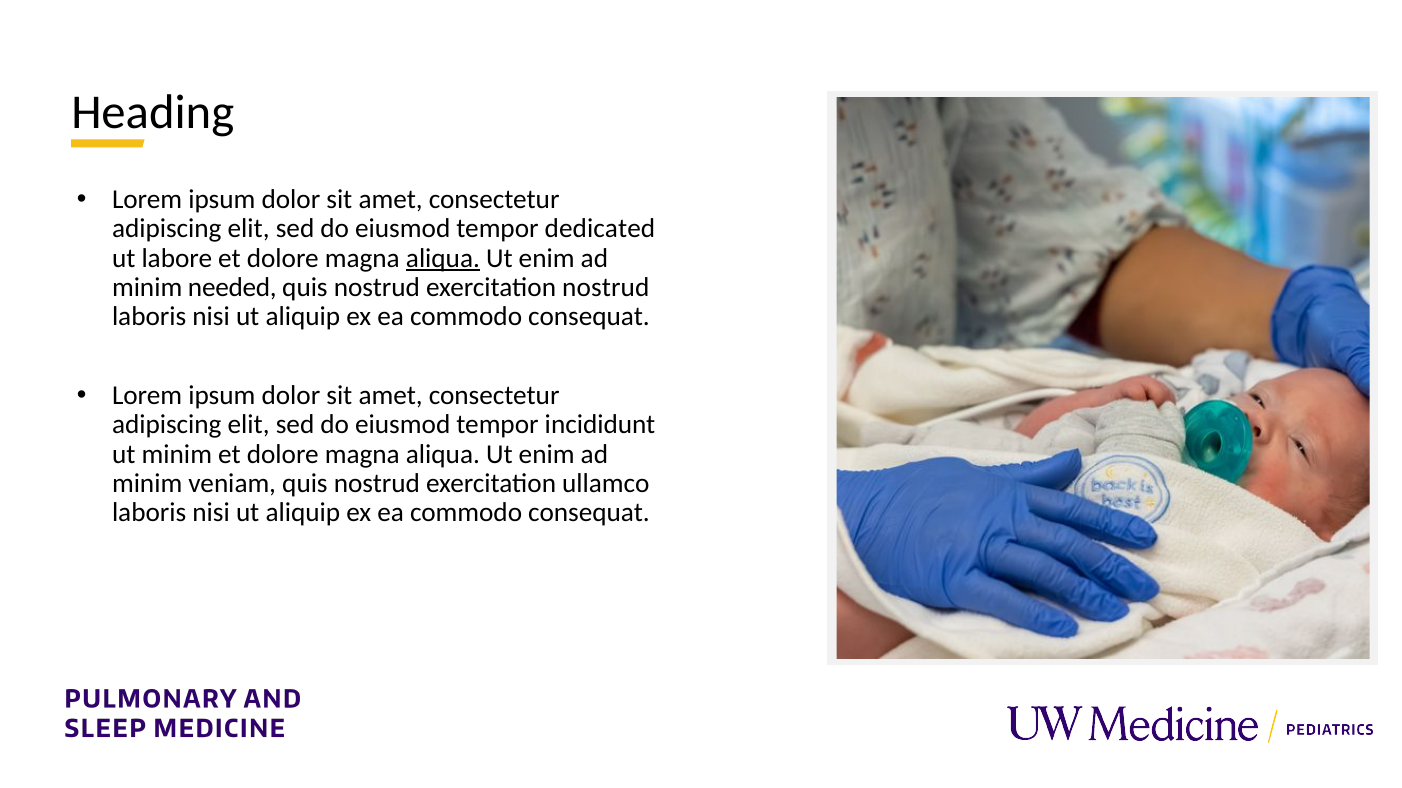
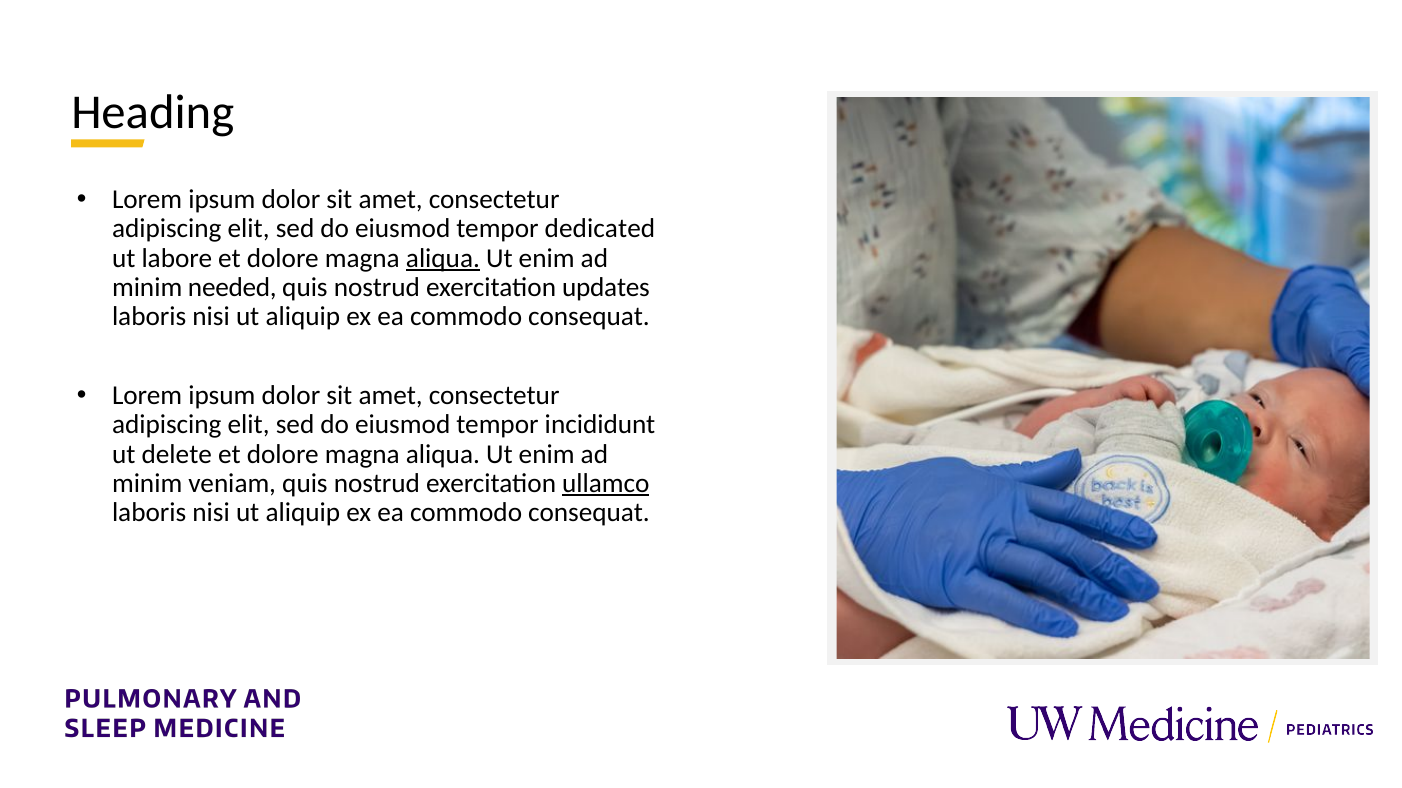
exercitation nostrud: nostrud -> updates
ut minim: minim -> delete
ullamco underline: none -> present
